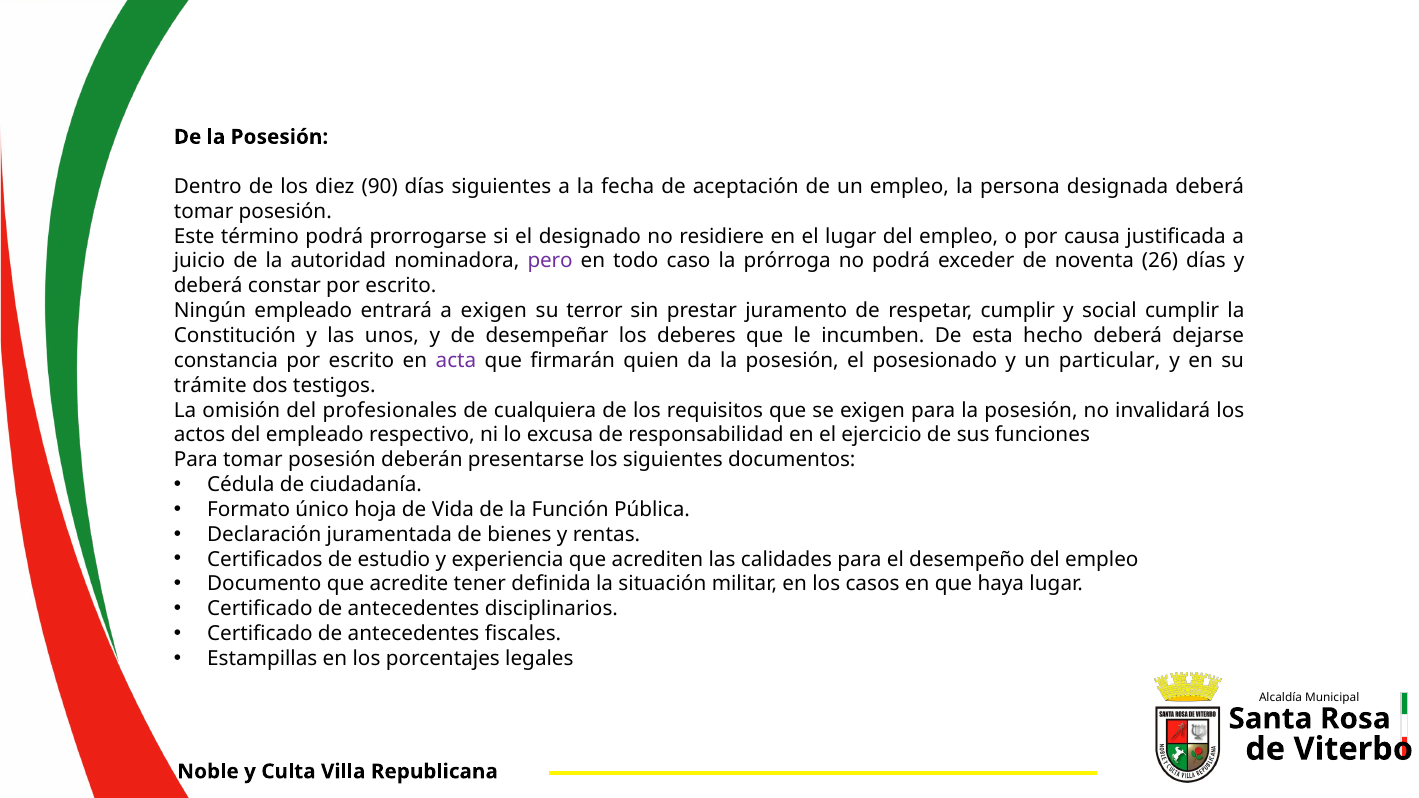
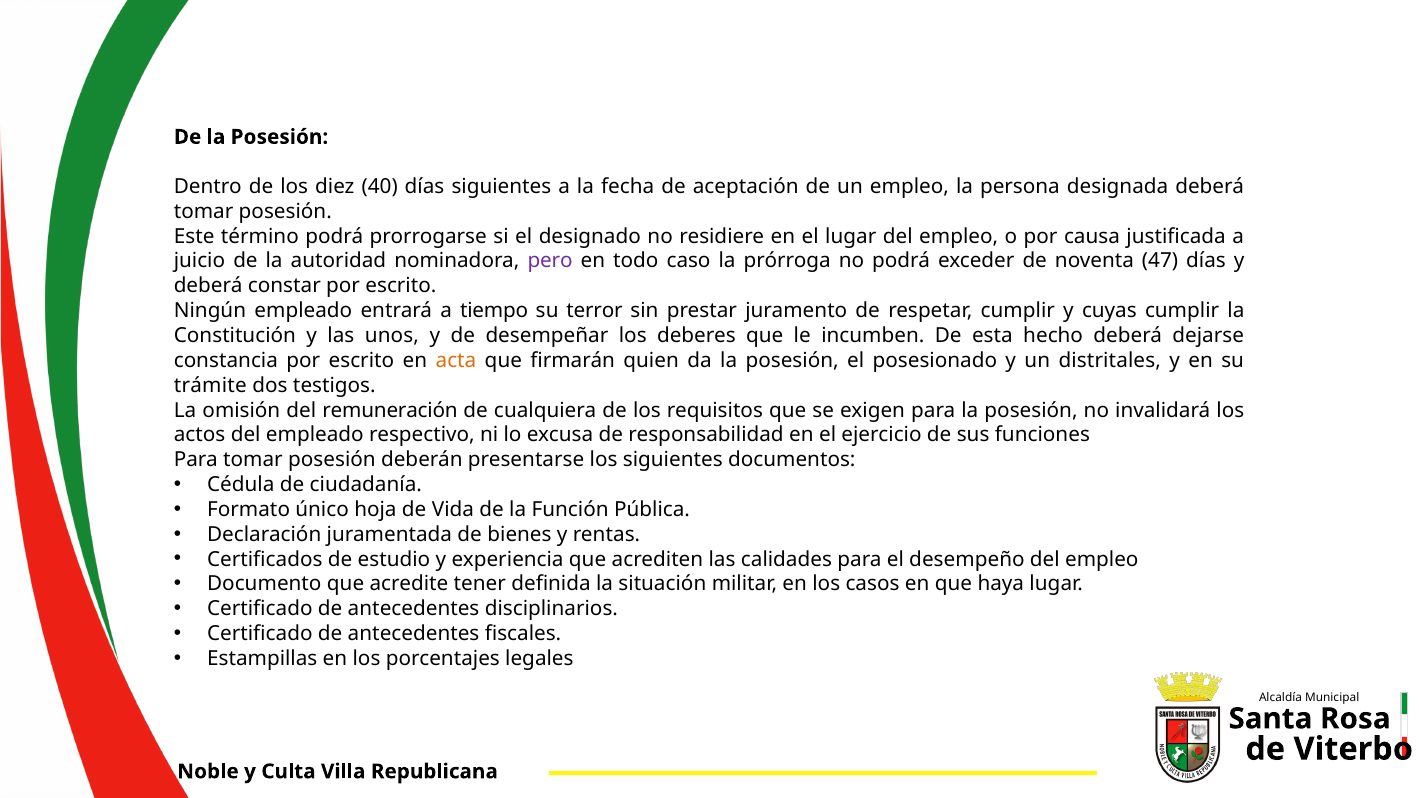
90: 90 -> 40
26: 26 -> 47
a exigen: exigen -> tiempo
social: social -> cuyas
acta colour: purple -> orange
particular: particular -> distritales
profesionales: profesionales -> remuneración
